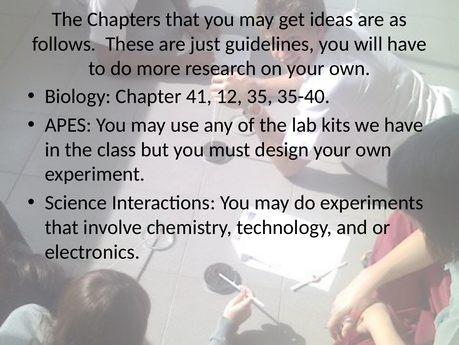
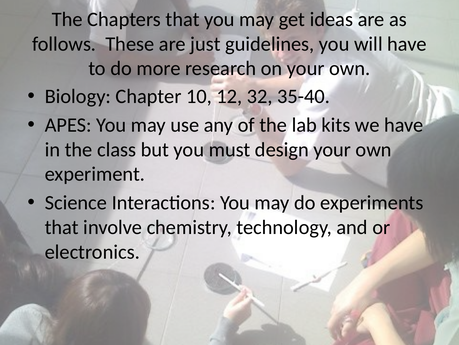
41: 41 -> 10
35: 35 -> 32
